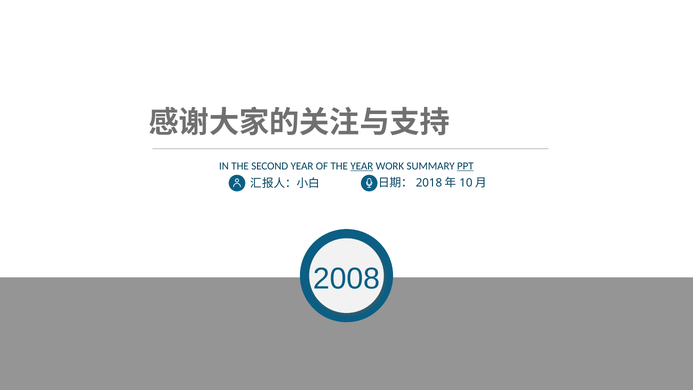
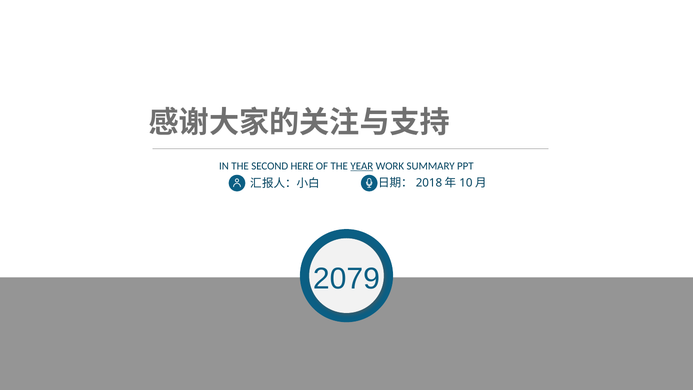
SECOND YEAR: YEAR -> HERE
PPT underline: present -> none
2008: 2008 -> 2079
